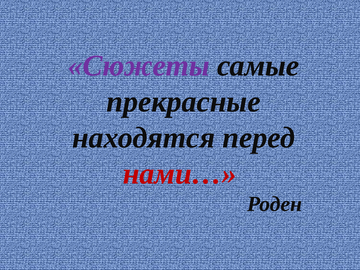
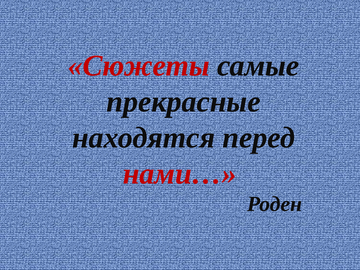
Сюжеты colour: purple -> red
